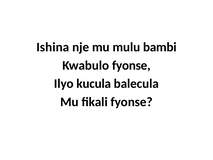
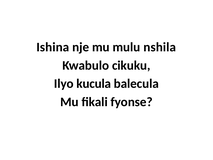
bambi: bambi -> nshila
Kwabulo fyonse: fyonse -> cikuku
